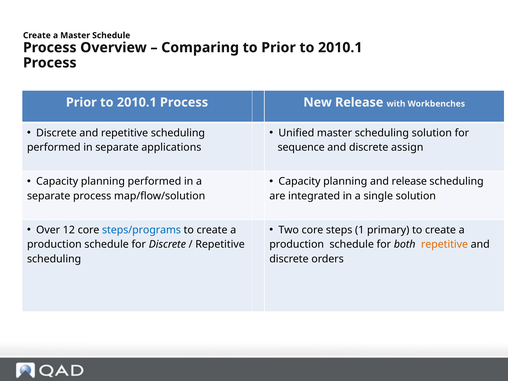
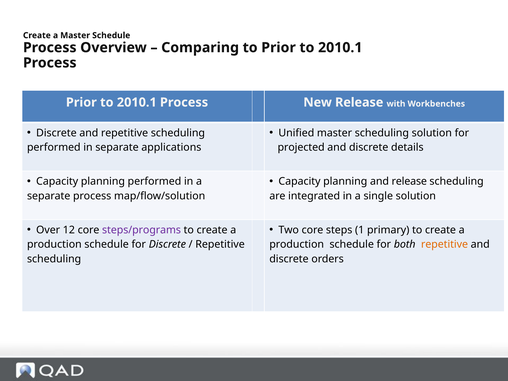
sequence: sequence -> projected
assign: assign -> details
steps/programs colour: blue -> purple
